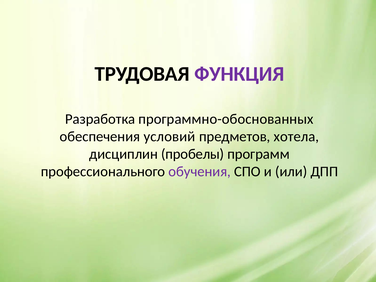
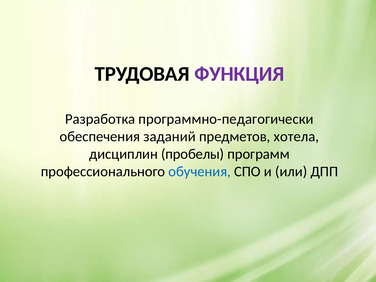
программно-обоснованных: программно-обоснованных -> программно-педагогически
условий: условий -> заданий
обучения colour: purple -> blue
